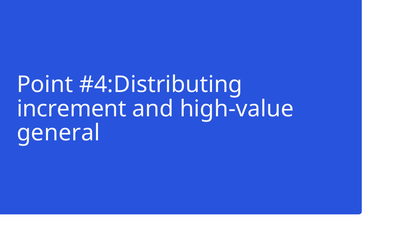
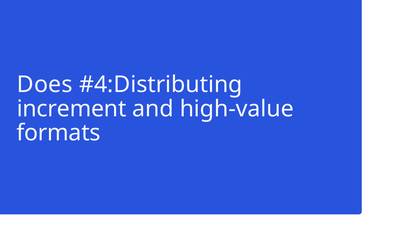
Point: Point -> Does
general: general -> formats
